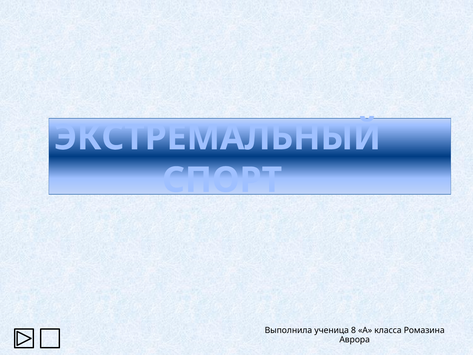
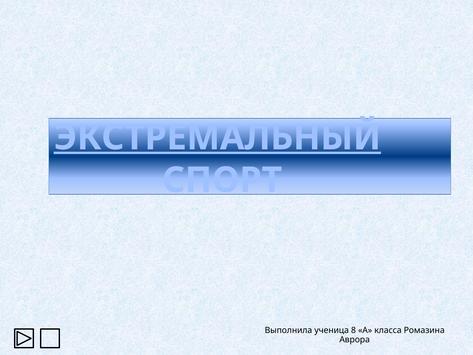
ЭКСТРЕМАЛЬНЫЙ underline: none -> present
